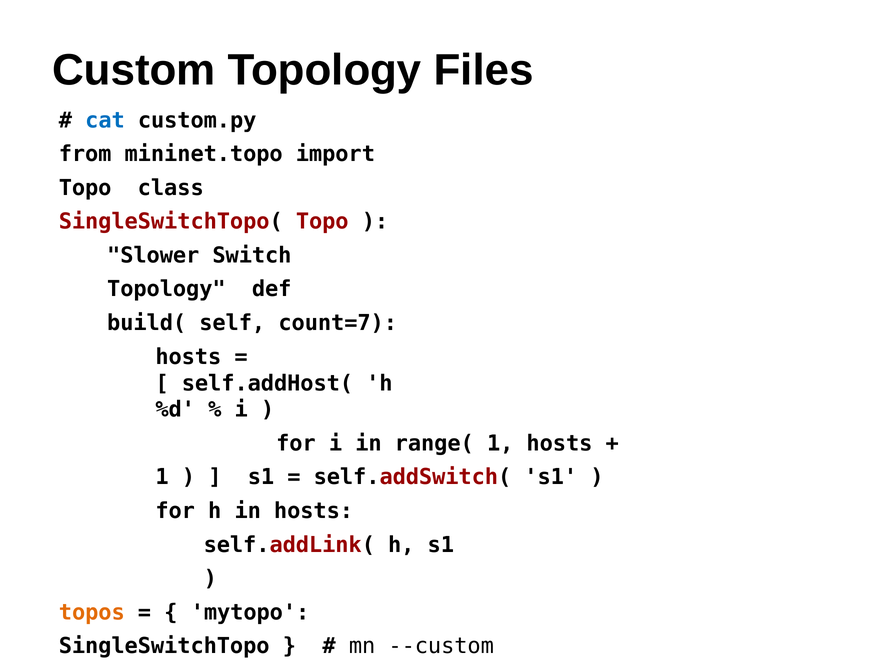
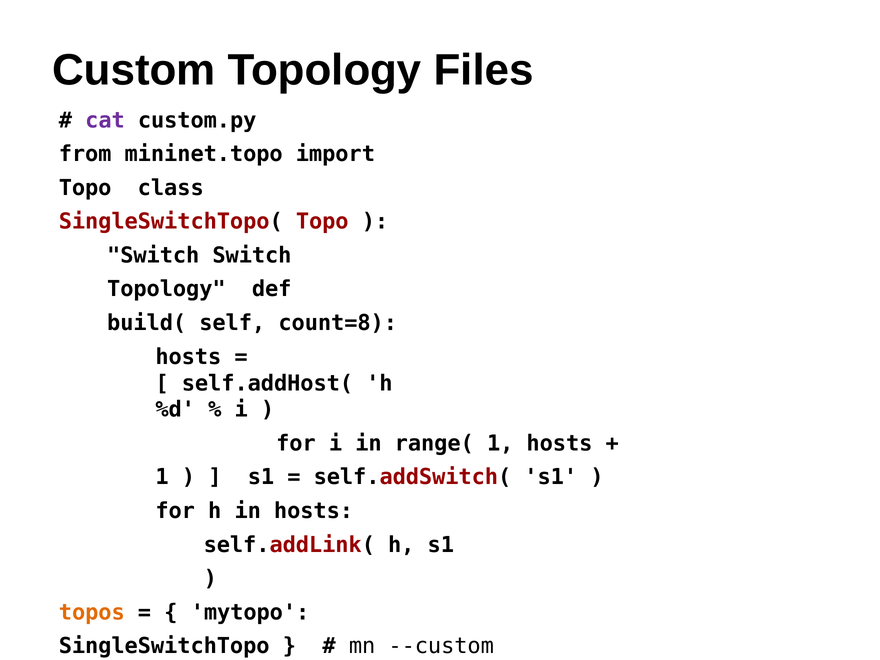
cat colour: blue -> purple
Slower at (153, 255): Slower -> Switch
count=7: count=7 -> count=8
